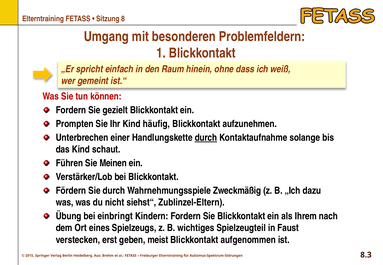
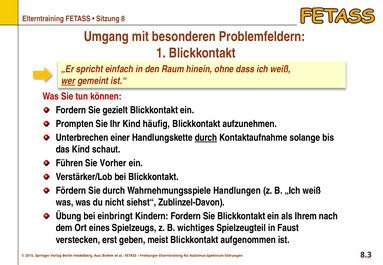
wer underline: none -> present
Meinen: Meinen -> Vorher
Zweckmäßig: Zweckmäßig -> Handlungen
„Ich dazu: dazu -> weiß
Zublinzel-Eltern: Zublinzel-Eltern -> Zublinzel-Davon
